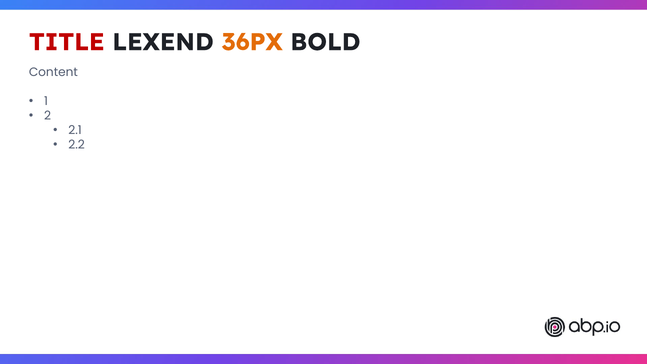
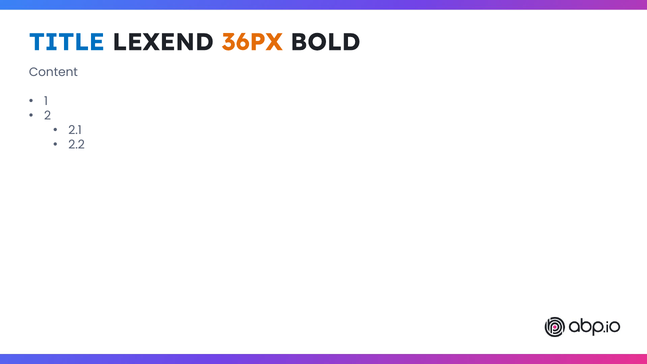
TITLE colour: red -> blue
